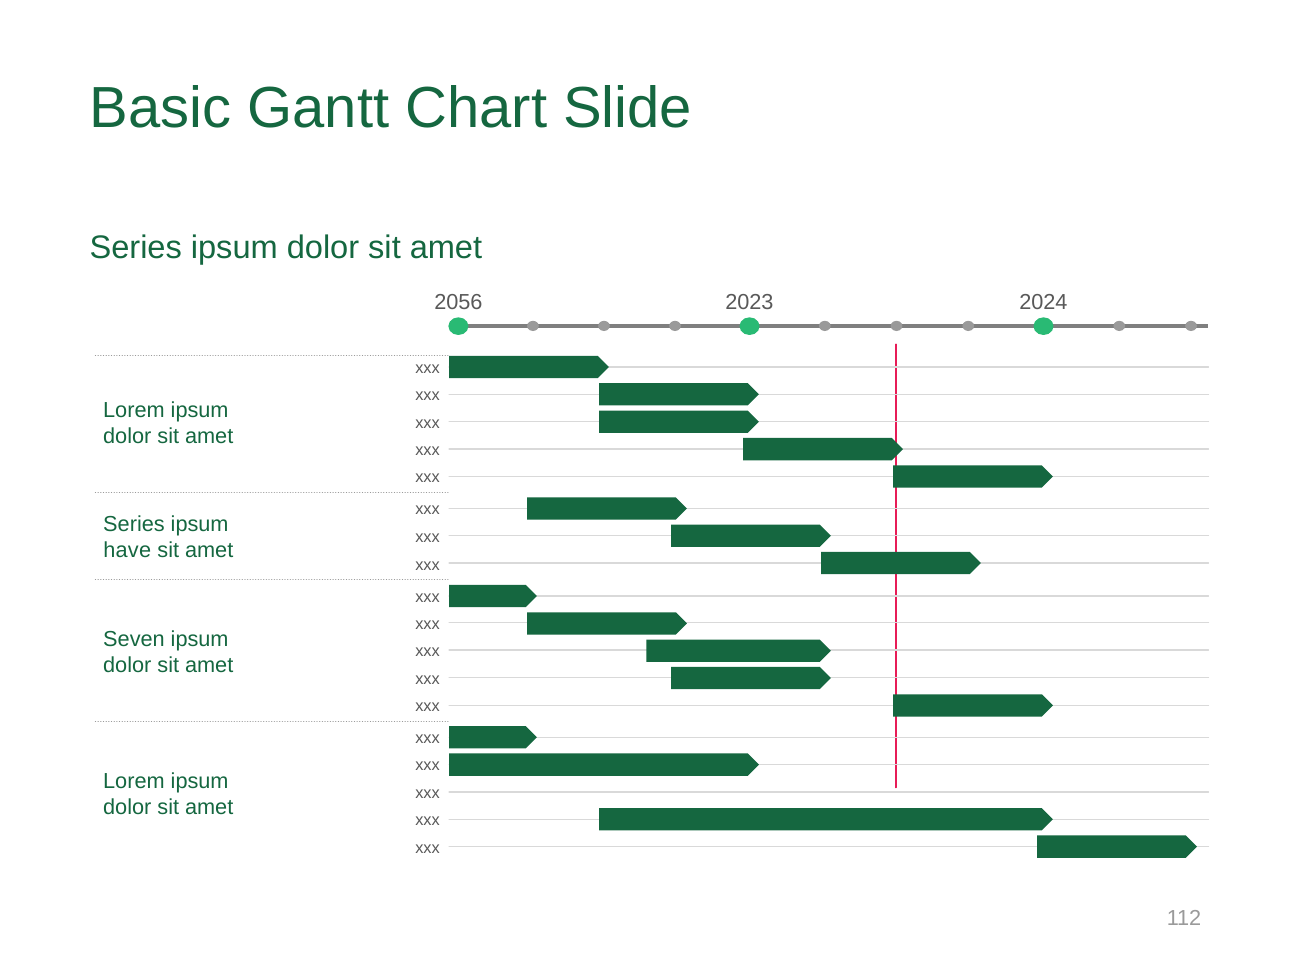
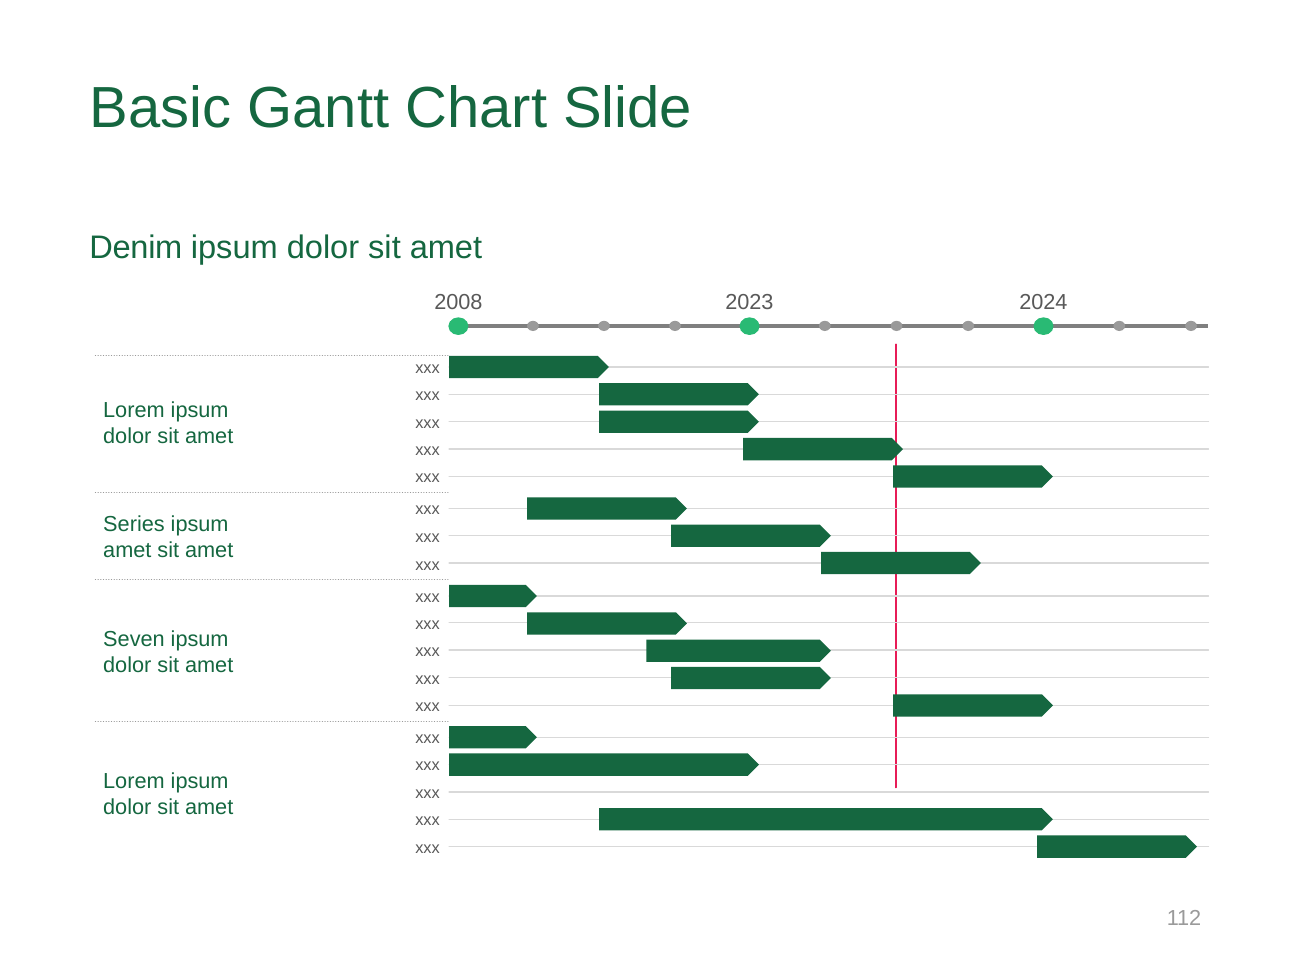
Series at (136, 248): Series -> Denim
2056: 2056 -> 2008
have at (127, 550): have -> amet
